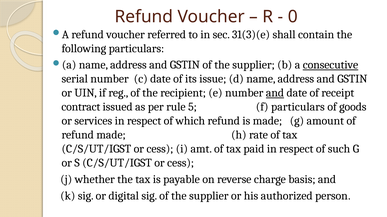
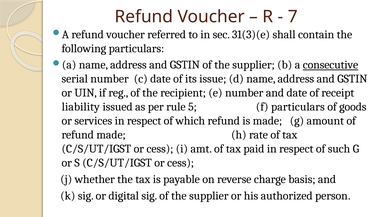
0: 0 -> 7
and at (275, 93) underline: present -> none
contract: contract -> liability
